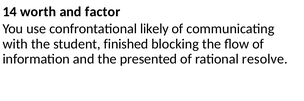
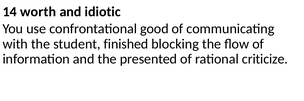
factor: factor -> idiotic
likely: likely -> good
resolve: resolve -> criticize
